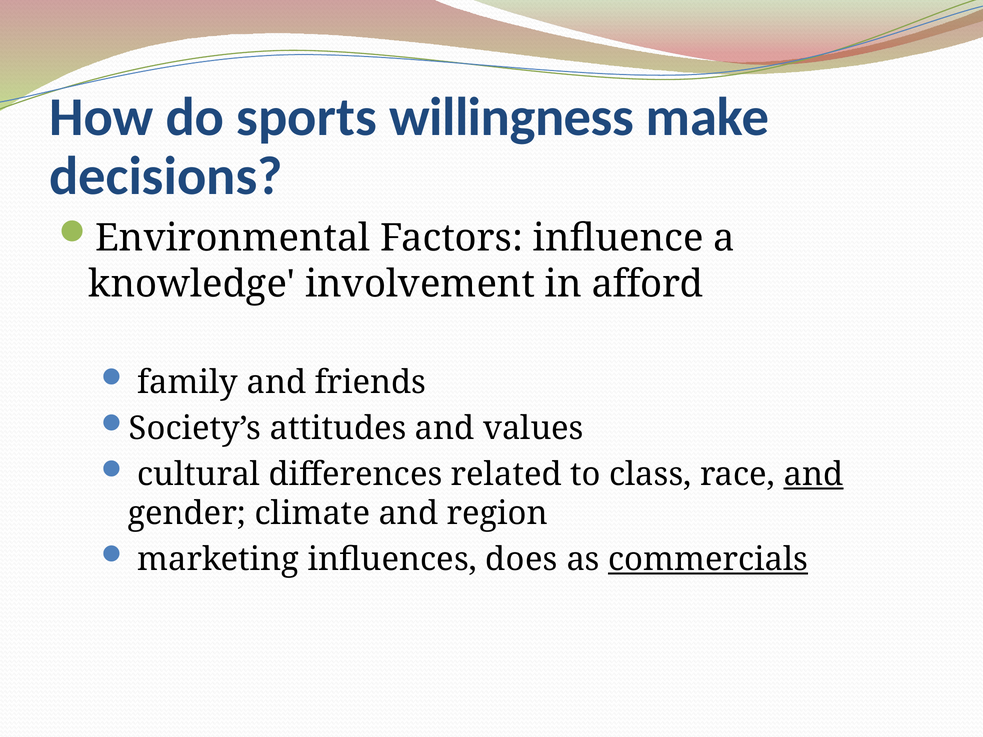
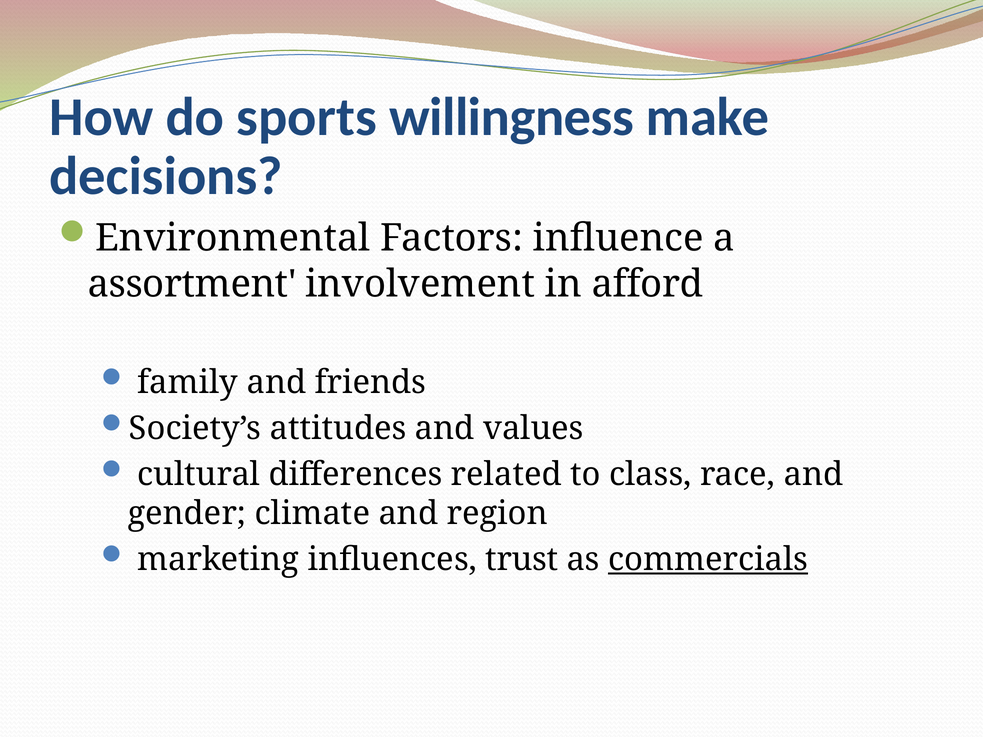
knowledge: knowledge -> assortment
and at (814, 474) underline: present -> none
does: does -> trust
